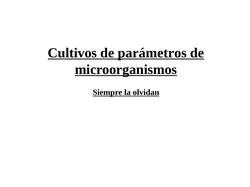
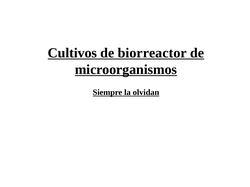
parámetros: parámetros -> biorreactor
